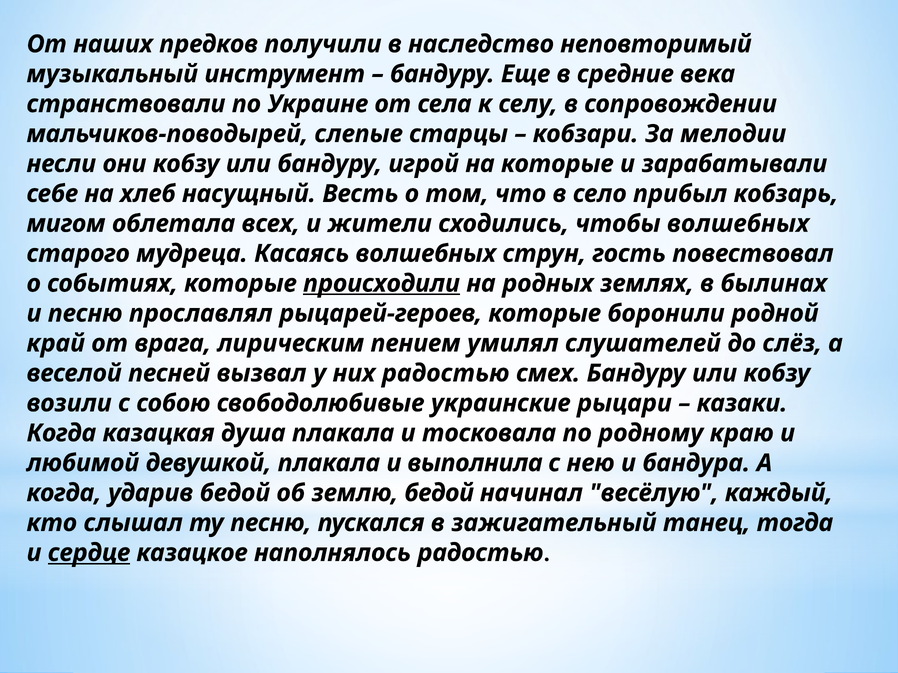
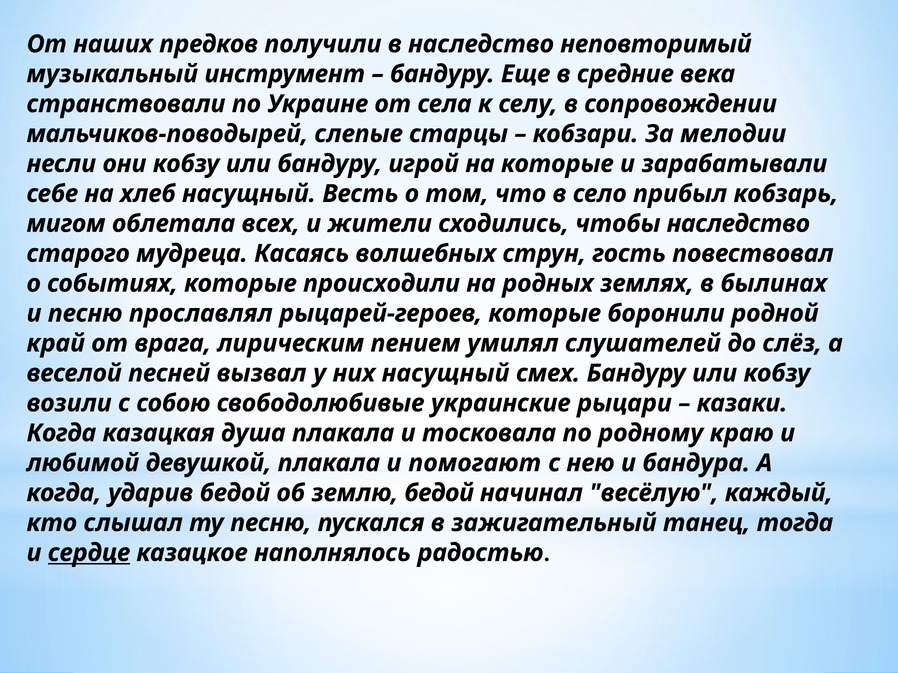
чтобы волшебных: волшебных -> наследство
происходили underline: present -> none
них радостью: радостью -> насущный
выполнила: выполнила -> помогают
